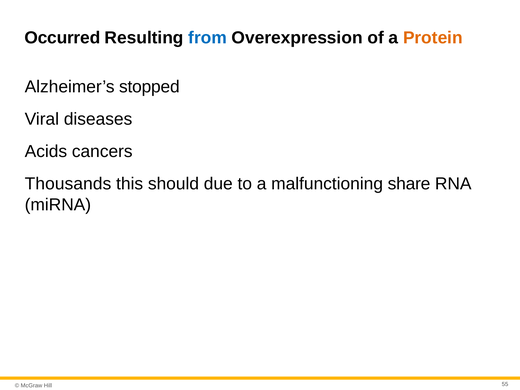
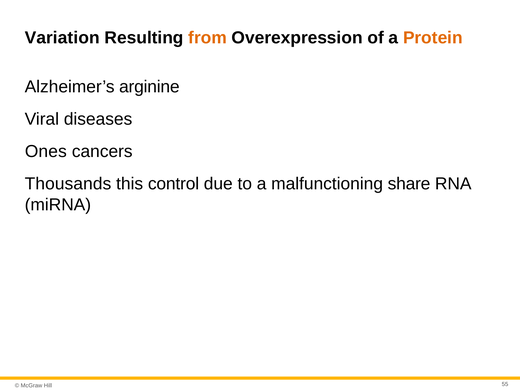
Occurred: Occurred -> Variation
from colour: blue -> orange
stopped: stopped -> arginine
Acids: Acids -> Ones
should: should -> control
